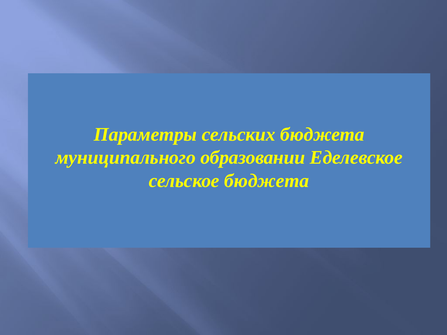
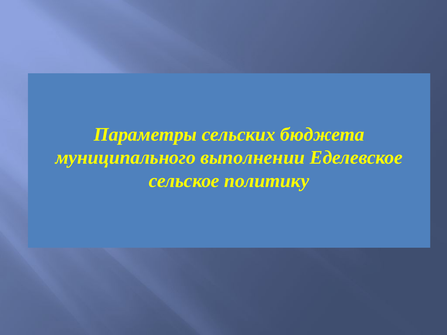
образовании: образовании -> выполнении
сельское бюджета: бюджета -> политику
